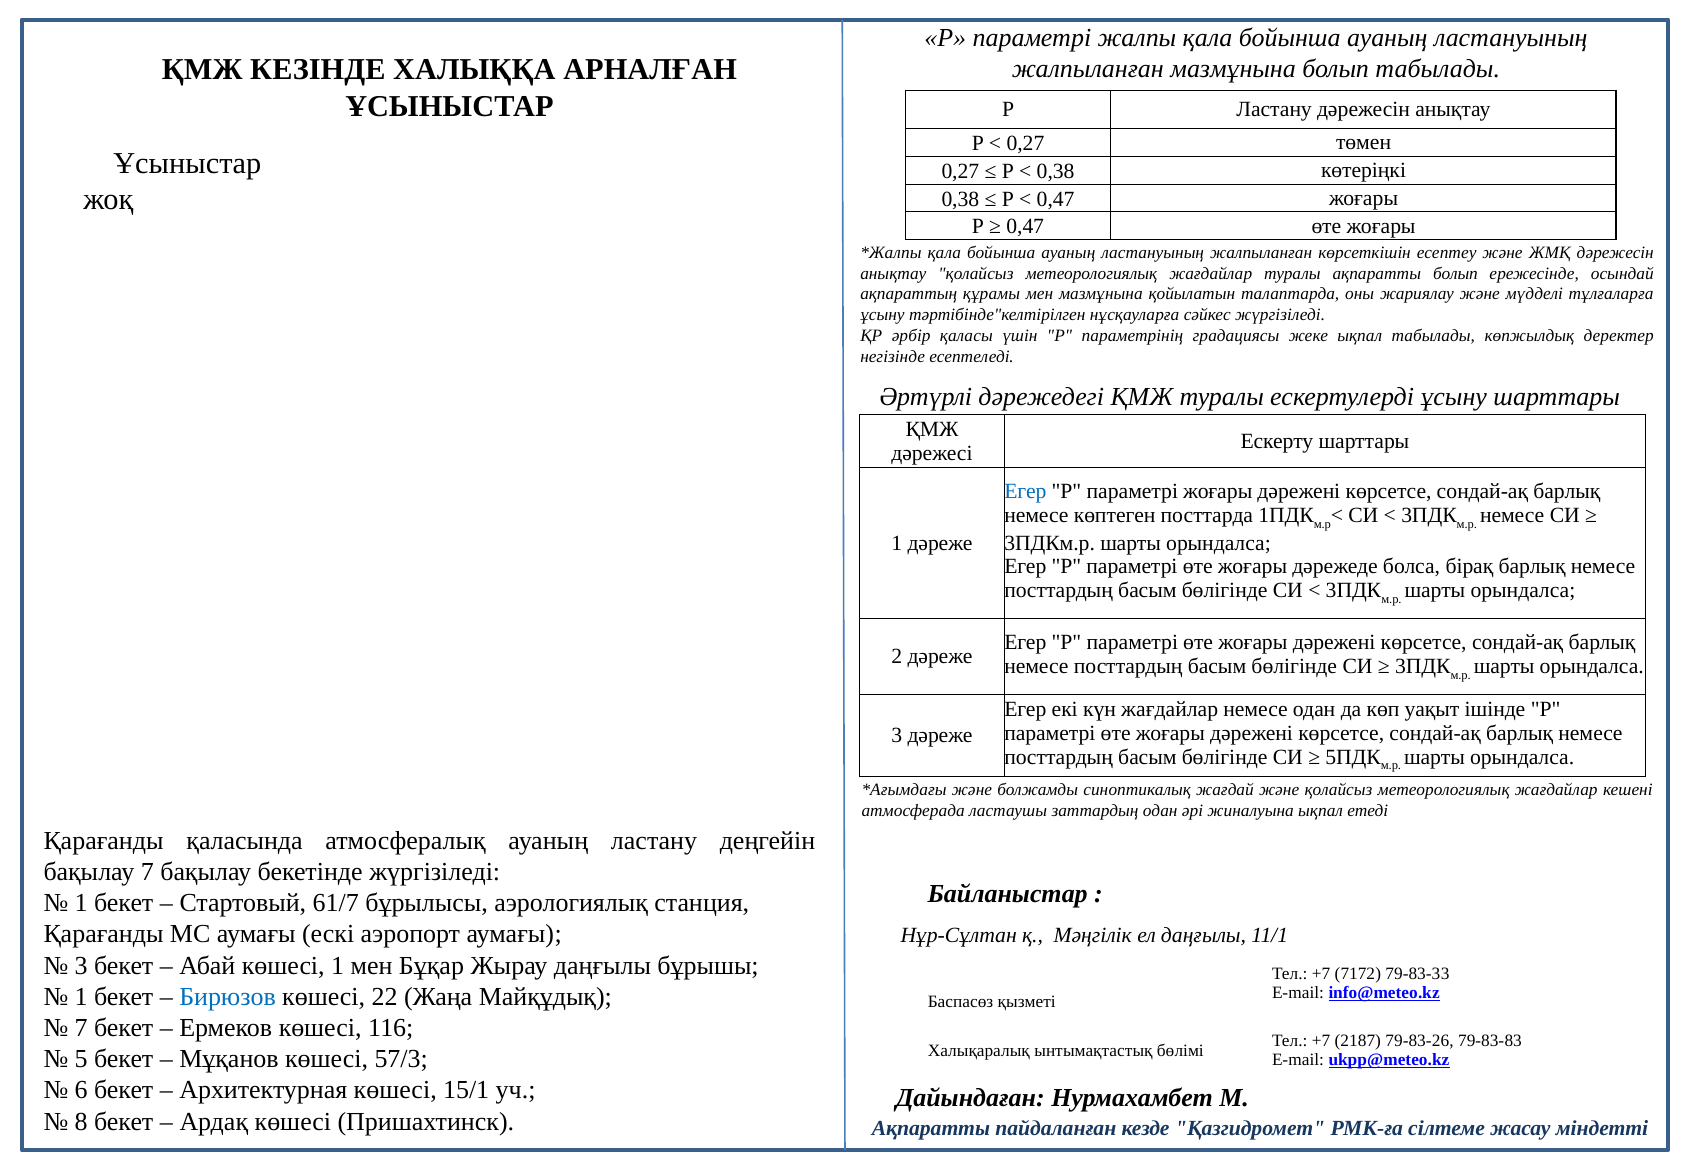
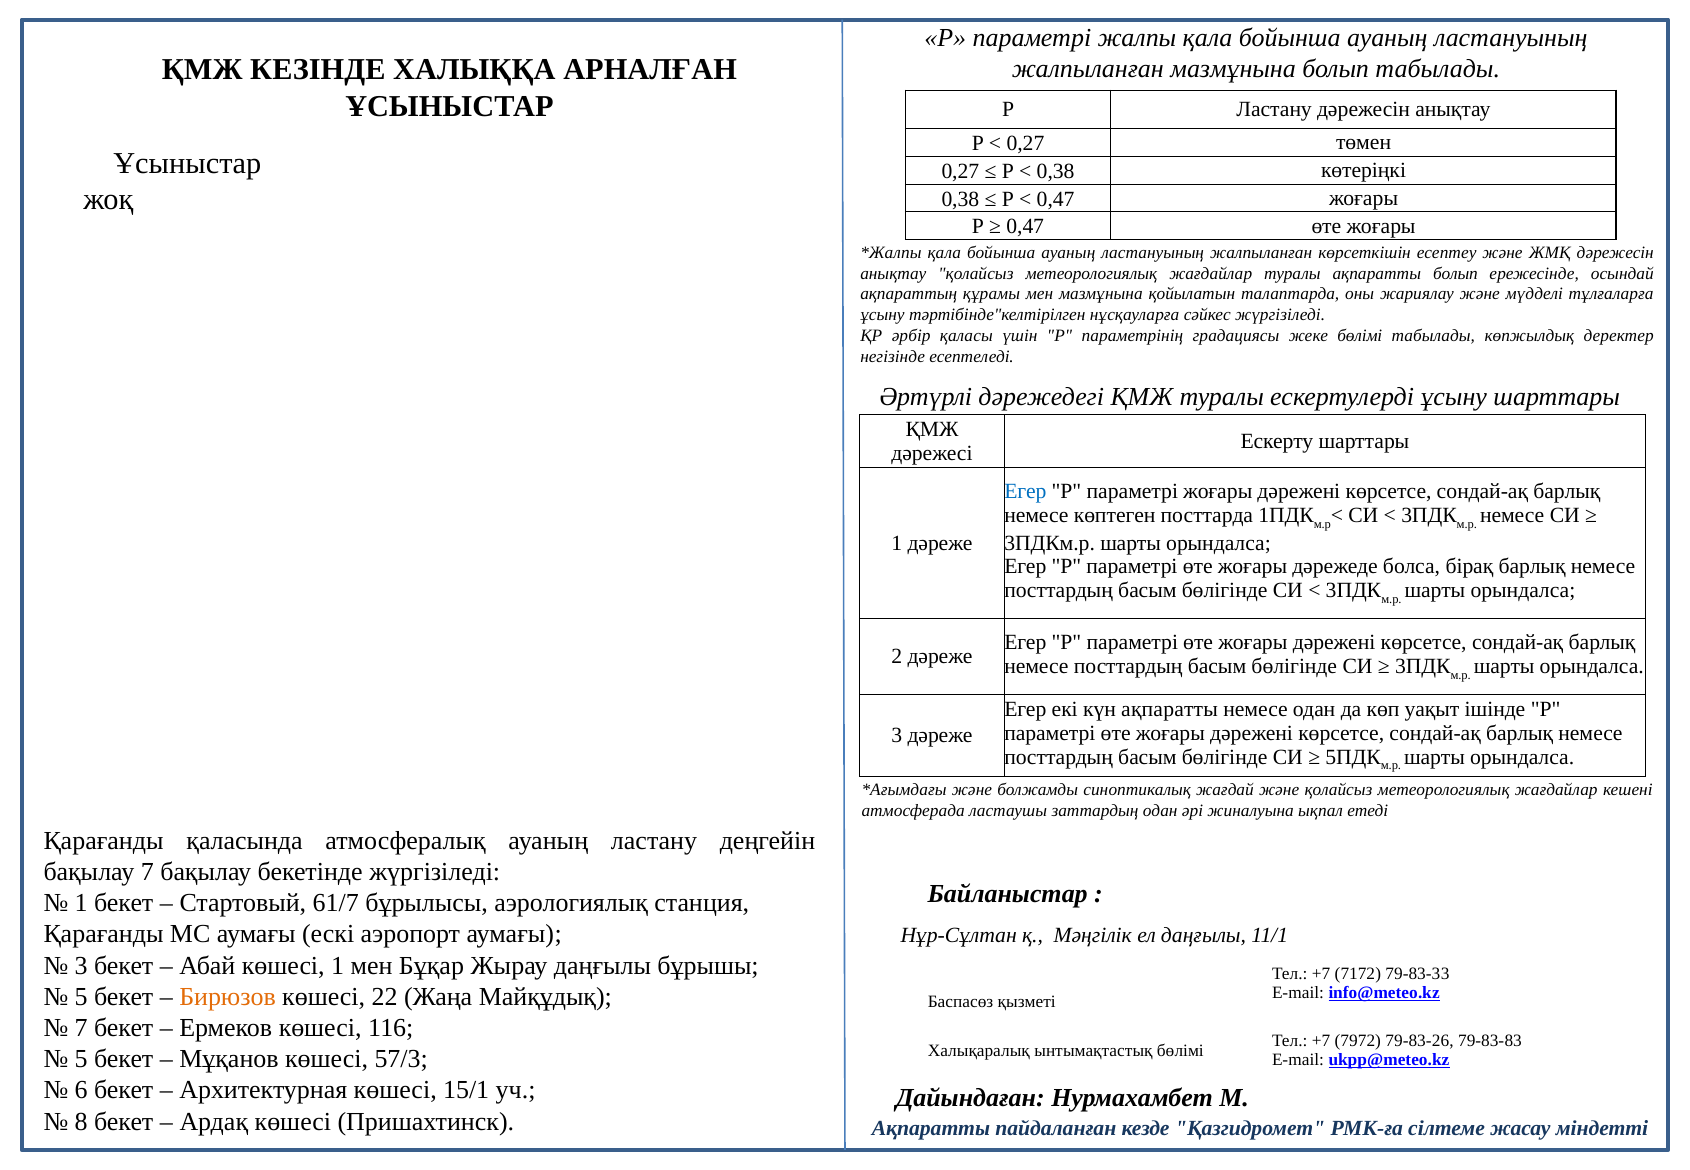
жеке ықпал: ықпал -> бөлімі
күн жағдайлар: жағдайлар -> ақпаратты
1 at (81, 997): 1 -> 5
Бирюзов colour: blue -> orange
2187: 2187 -> 7972
